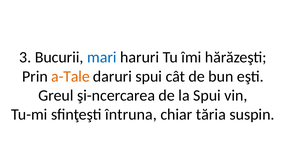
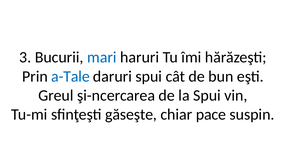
a-Tale colour: orange -> blue
întruna: întruna -> găseşte
tăria: tăria -> pace
